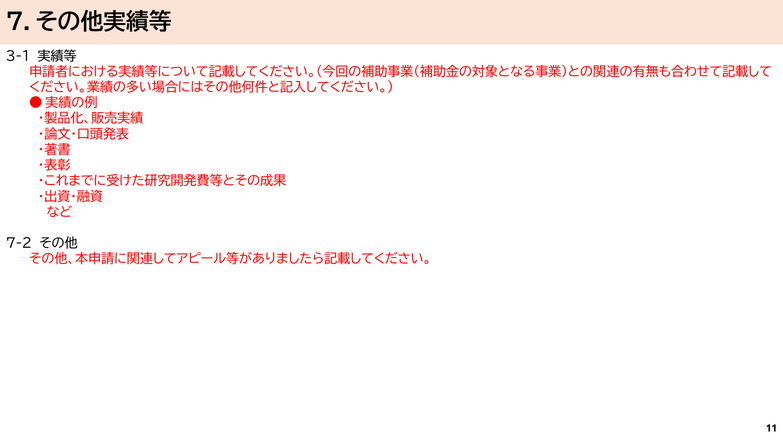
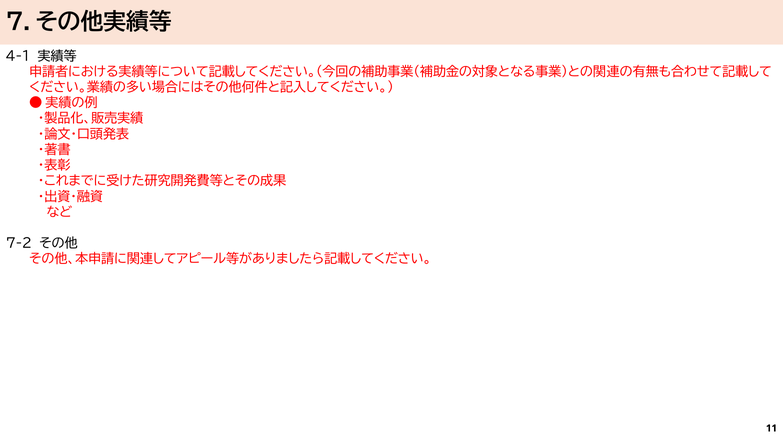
3-1: 3-1 -> 4-1
